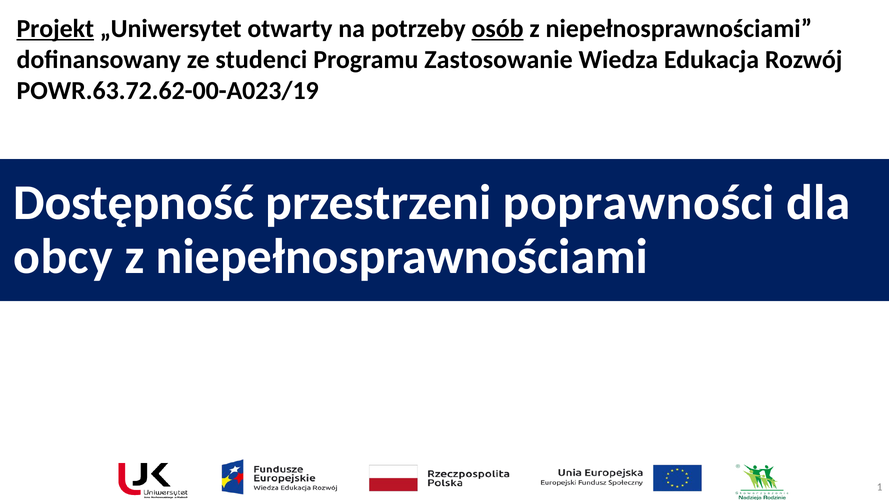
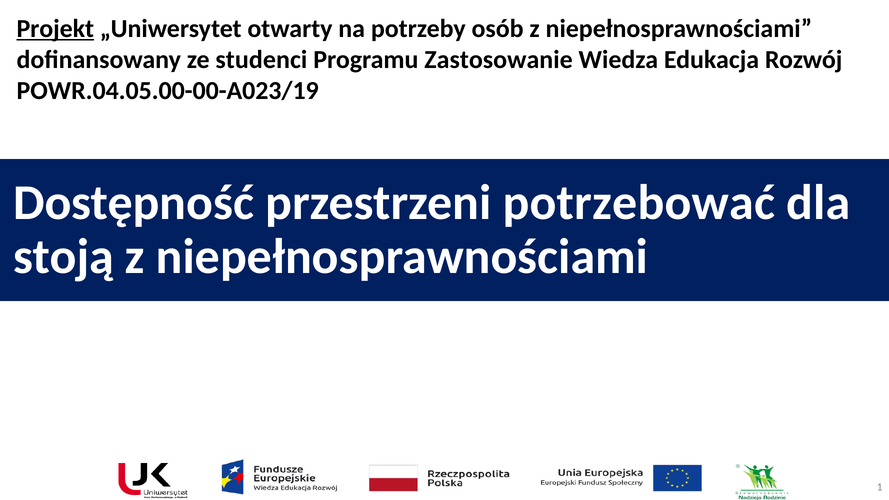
osób underline: present -> none
POWR.63.72.62-00-A023/19: POWR.63.72.62-00-A023/19 -> POWR.04.05.00-00-A023/19
poprawności: poprawności -> potrzebować
obcy: obcy -> stoją
